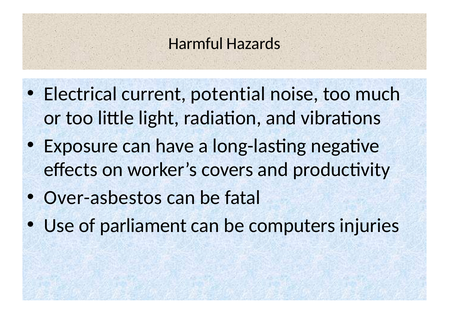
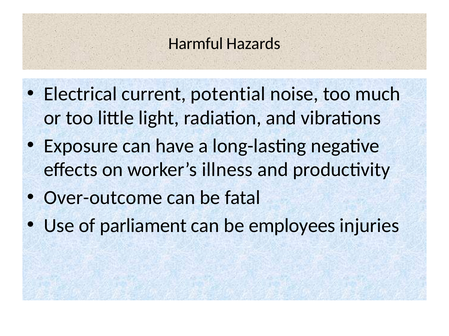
covers: covers -> illness
Over-asbestos: Over-asbestos -> Over-outcome
computers: computers -> employees
